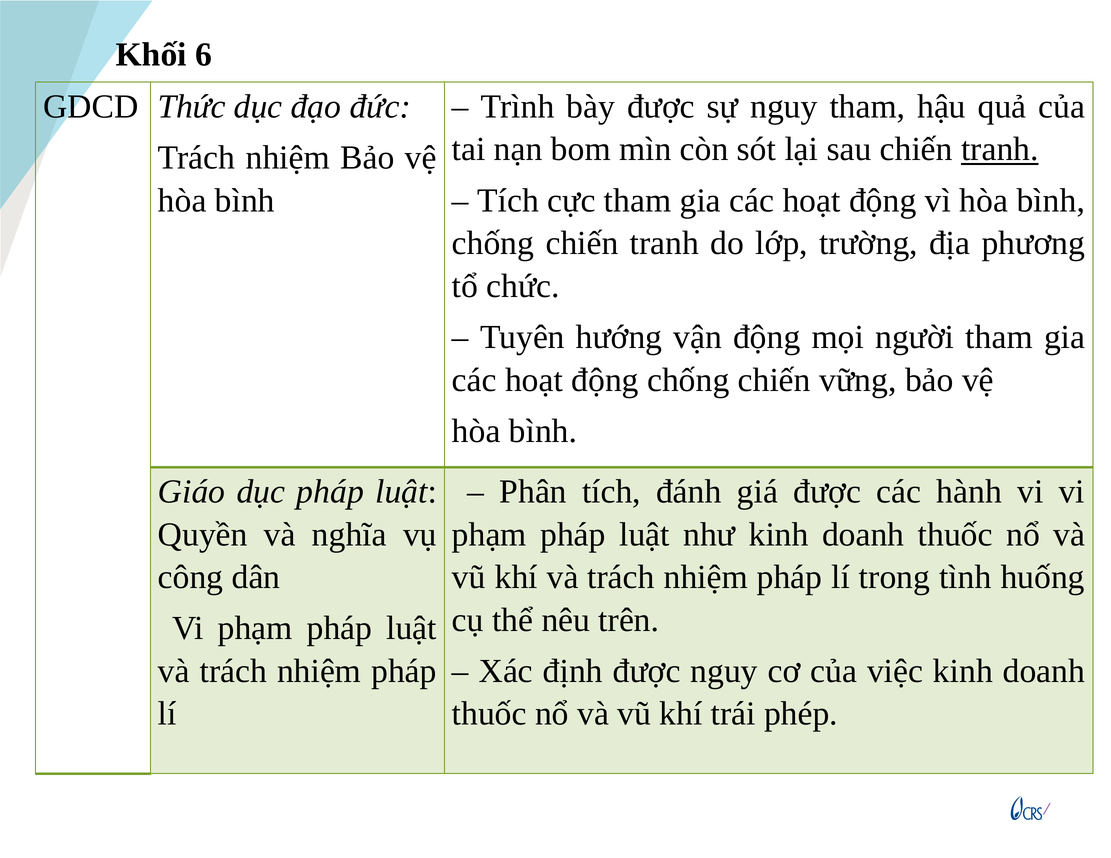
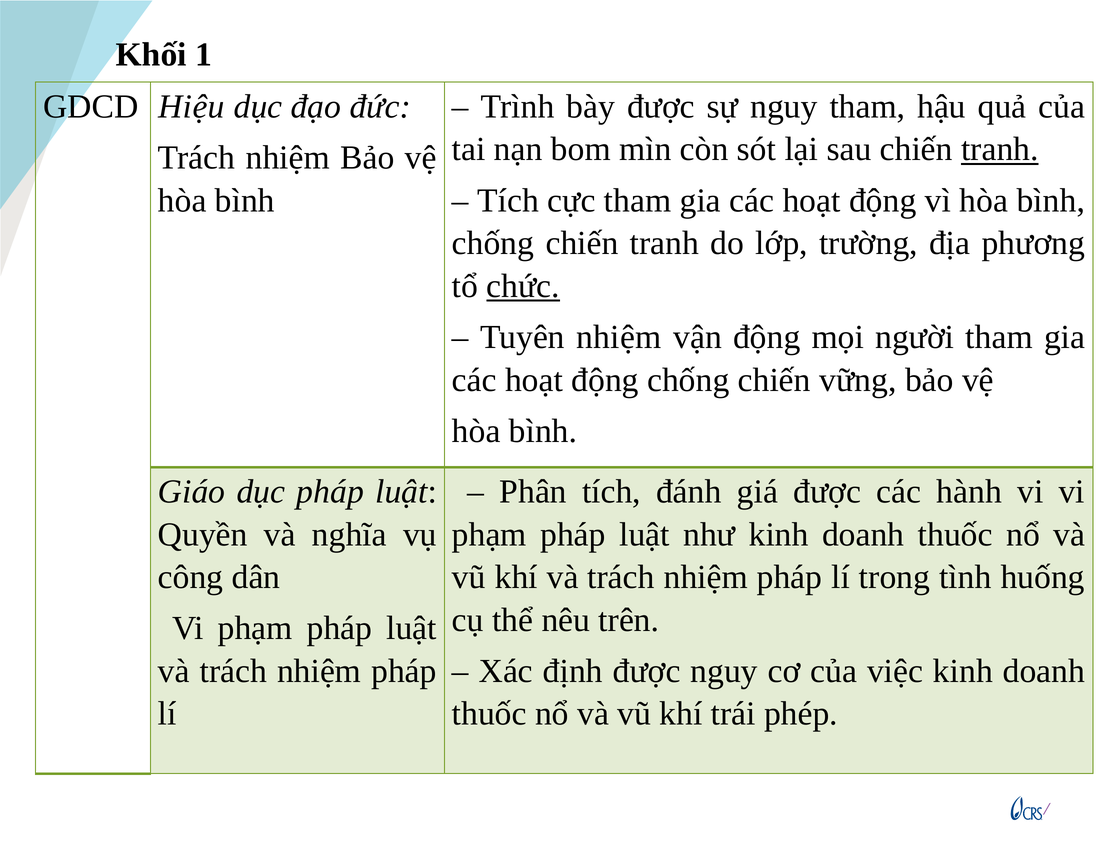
6: 6 -> 1
Thức: Thức -> Hiệu
chức underline: none -> present
Tuyên hướng: hướng -> nhiệm
